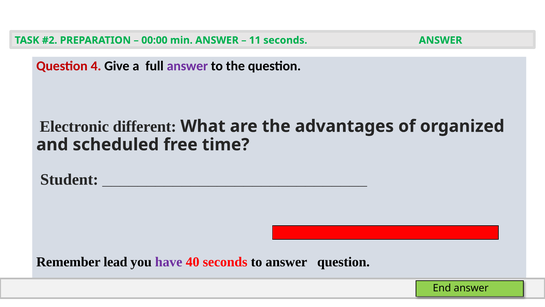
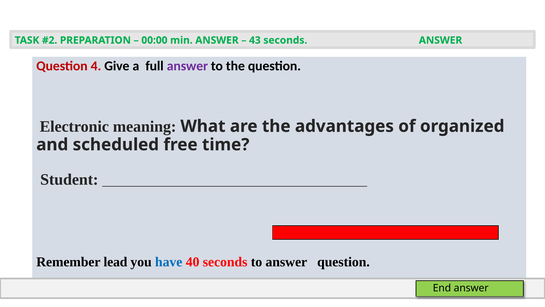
11: 11 -> 43
different: different -> meaning
have colour: purple -> blue
